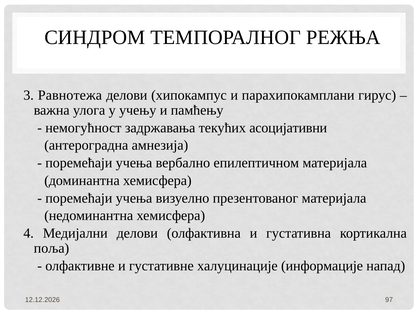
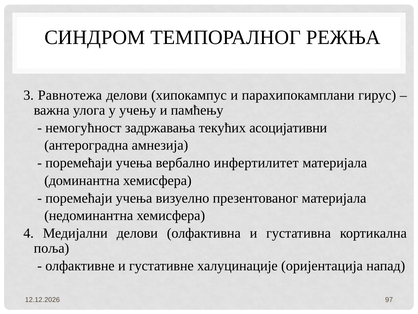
епилептичном: епилептичном -> инфертилитет
информације: информације -> оријентација
